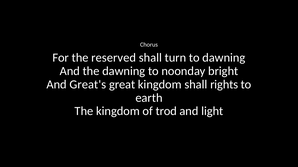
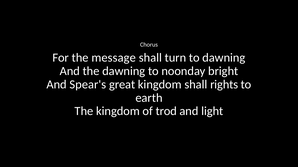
reserved: reserved -> message
Great's: Great's -> Spear's
